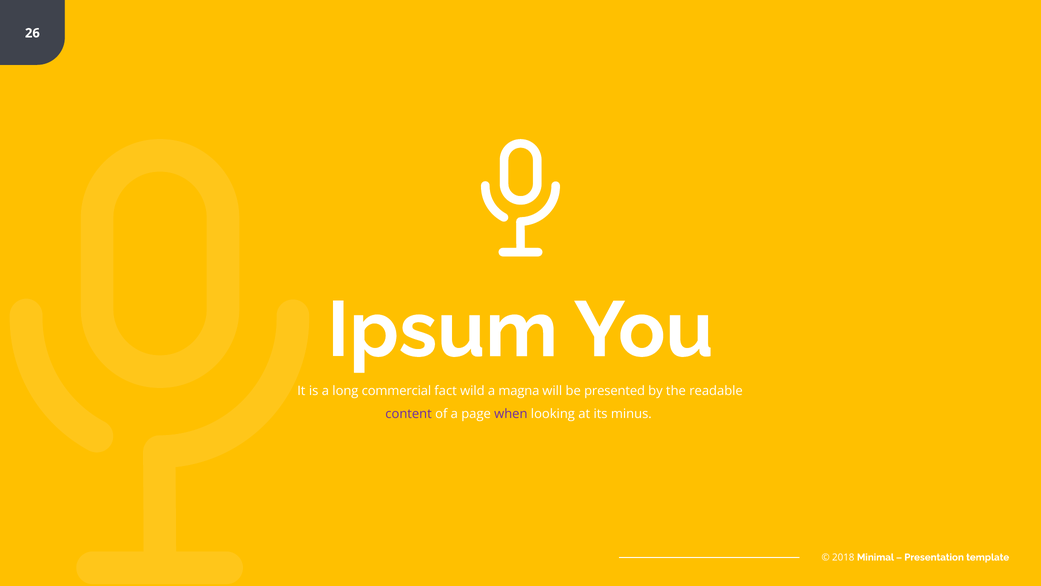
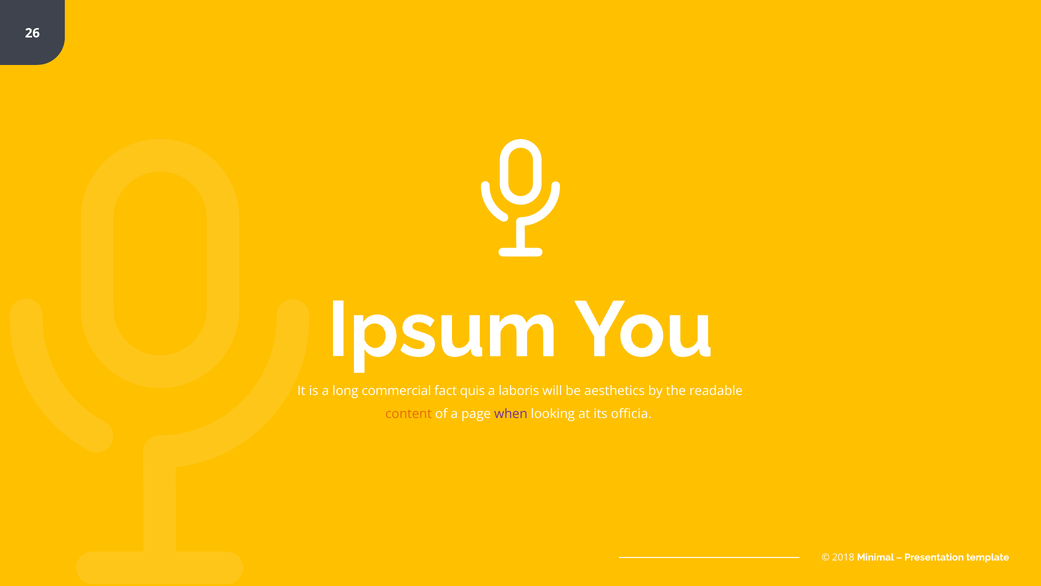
wild: wild -> quis
magna: magna -> laboris
presented: presented -> aesthetics
content colour: purple -> orange
minus: minus -> officia
